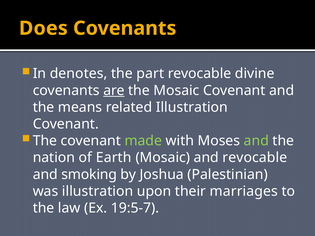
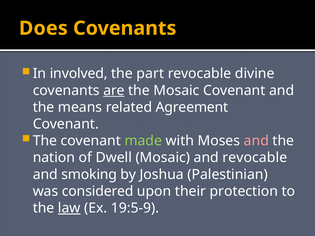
denotes: denotes -> involved
related Illustration: Illustration -> Agreement
and at (256, 141) colour: light green -> pink
Earth: Earth -> Dwell
was illustration: illustration -> considered
marriages: marriages -> protection
law underline: none -> present
19:5-7: 19:5-7 -> 19:5-9
